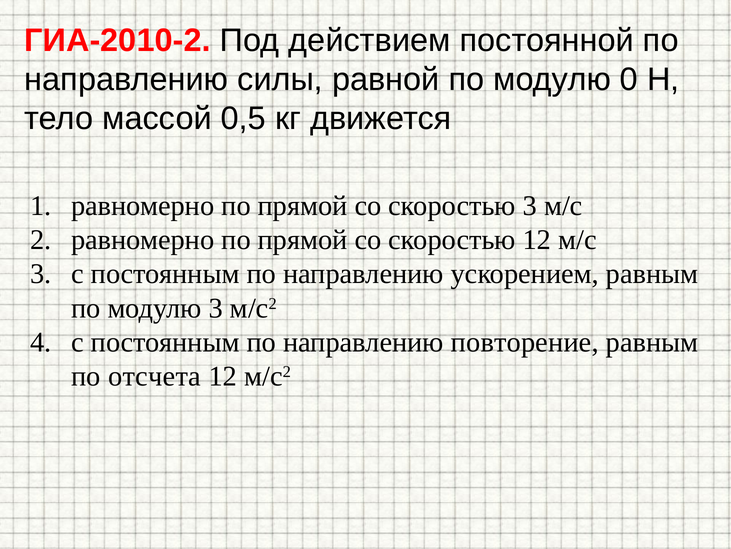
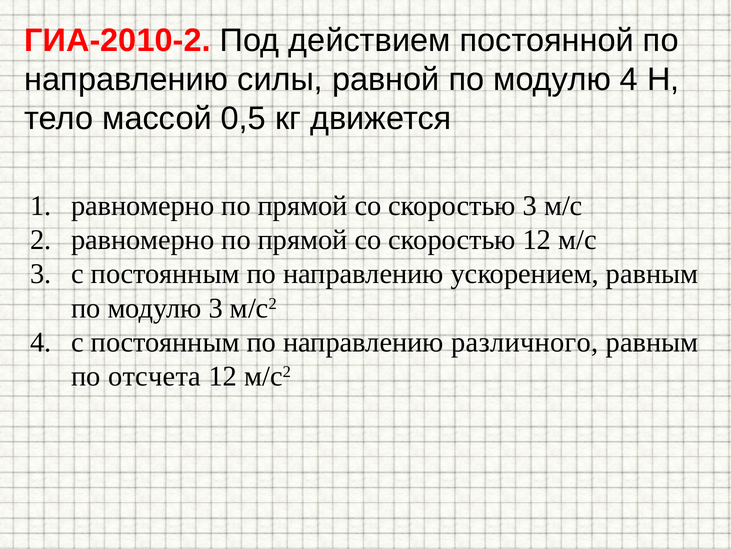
модулю 0: 0 -> 4
повторение: повторение -> различного
